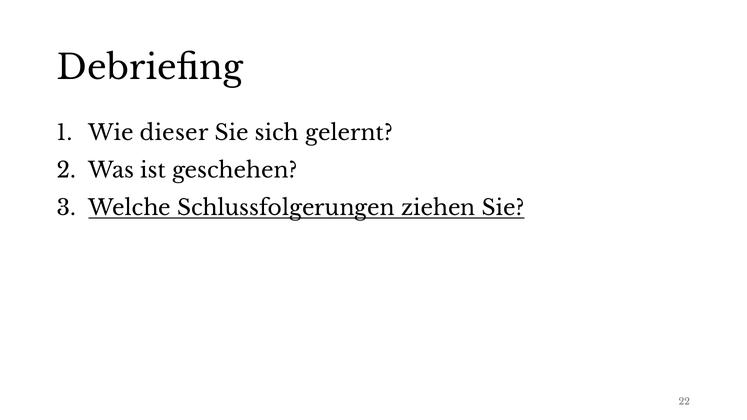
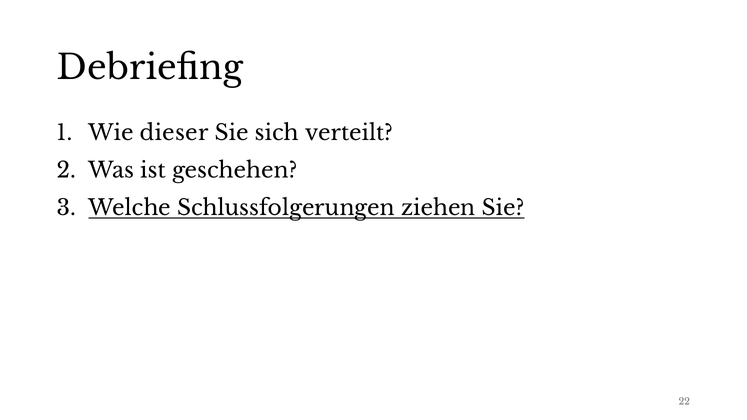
gelernt: gelernt -> verteilt
